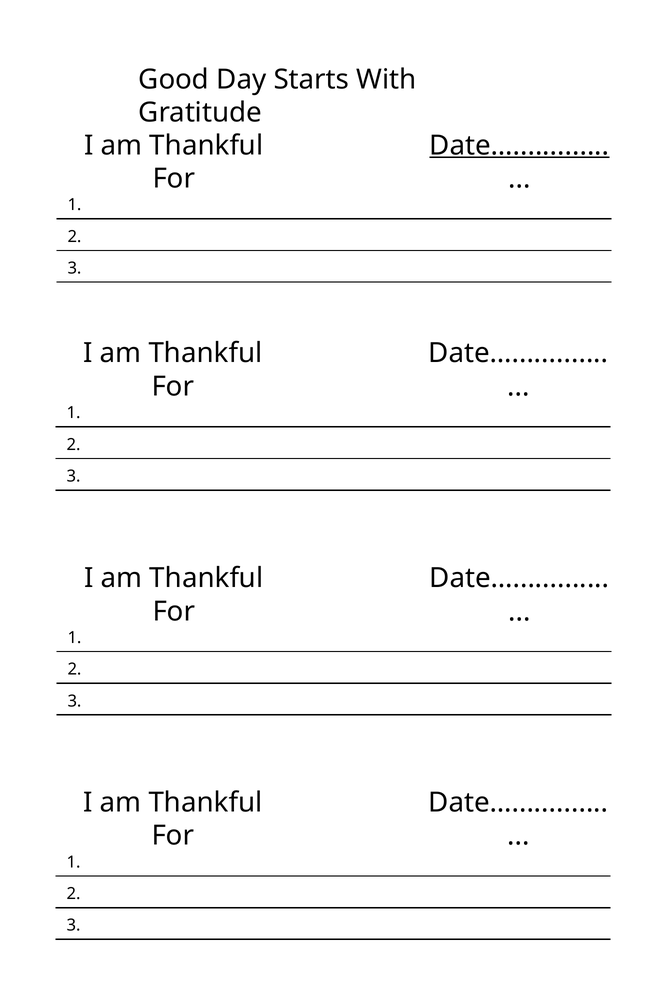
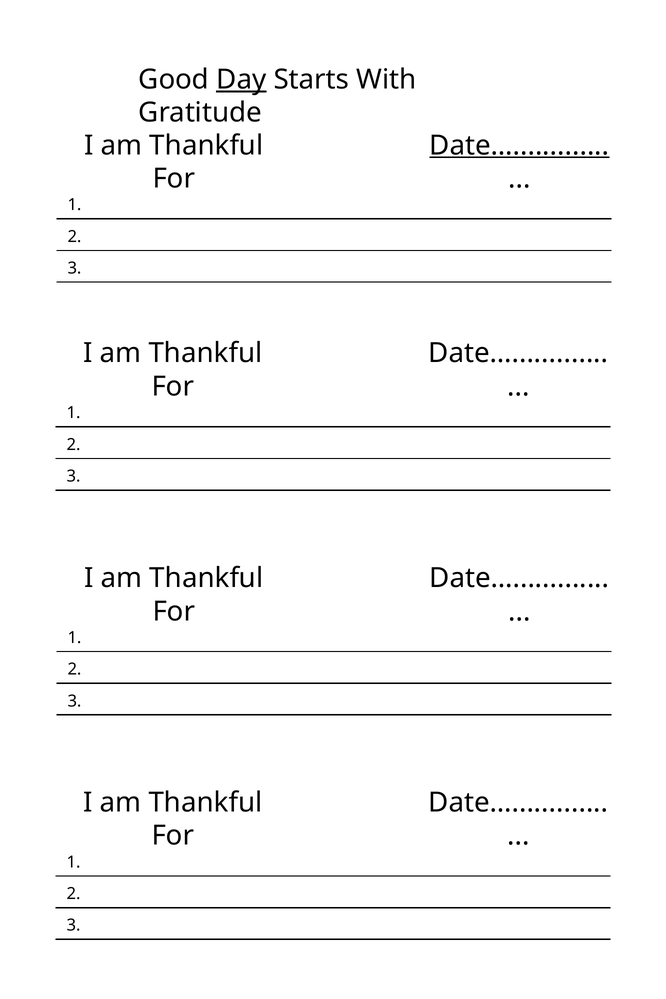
Day underline: none -> present
